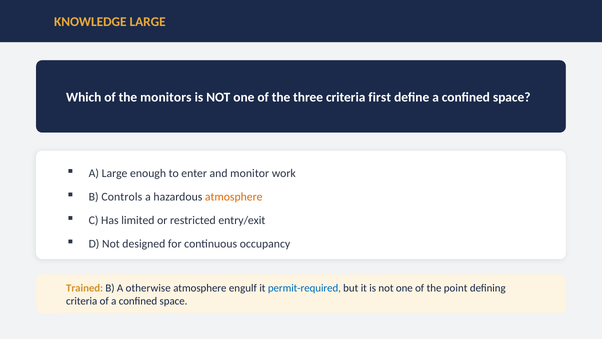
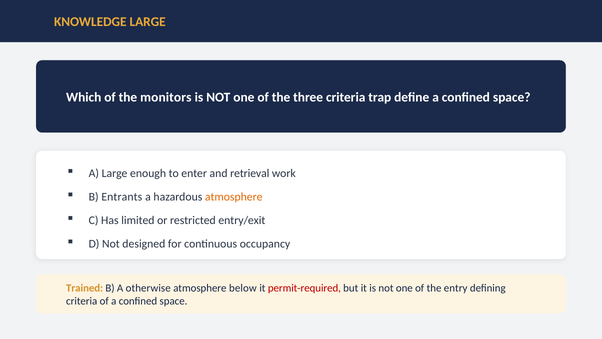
first: first -> trap
monitor: monitor -> retrieval
Controls: Controls -> Entrants
engulf: engulf -> below
permit-required colour: blue -> red
point: point -> entry
